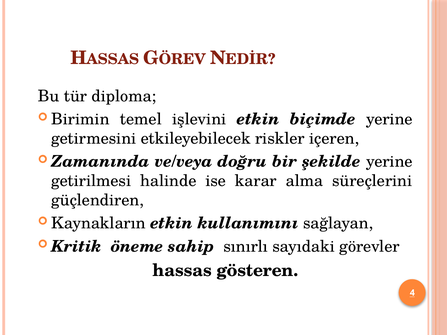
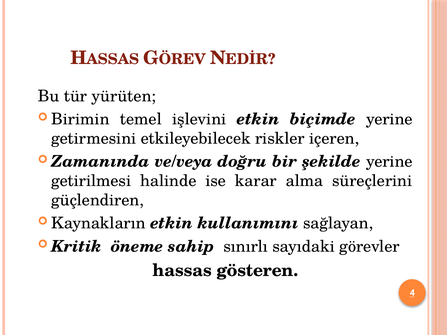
diploma: diploma -> yürüten
